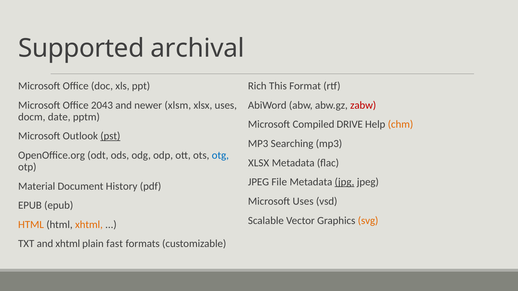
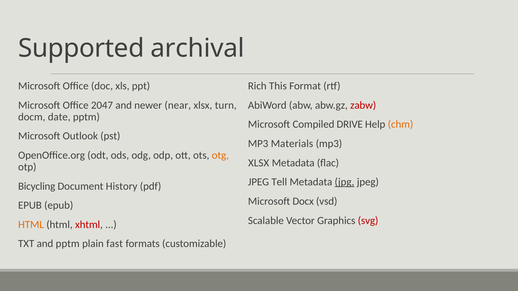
2043: 2043 -> 2047
xlsm: xlsm -> near
xlsx uses: uses -> turn
pst underline: present -> none
Searching: Searching -> Materials
otg colour: blue -> orange
File: File -> Tell
Material: Material -> Bicycling
Microsoft Uses: Uses -> Docx
svg colour: orange -> red
xhtml at (89, 225) colour: orange -> red
and xhtml: xhtml -> pptm
